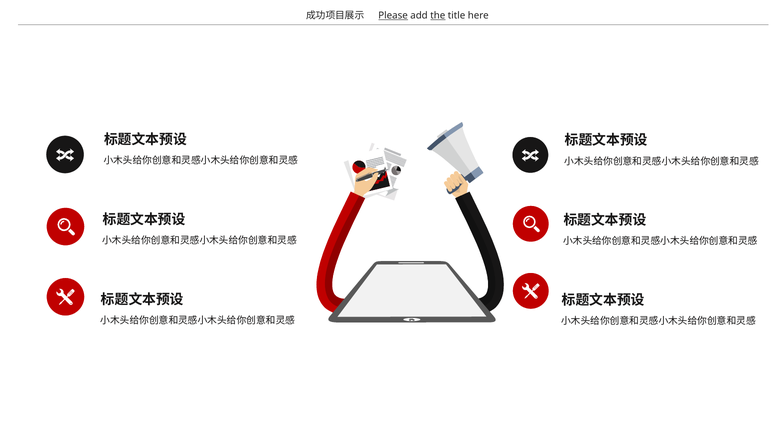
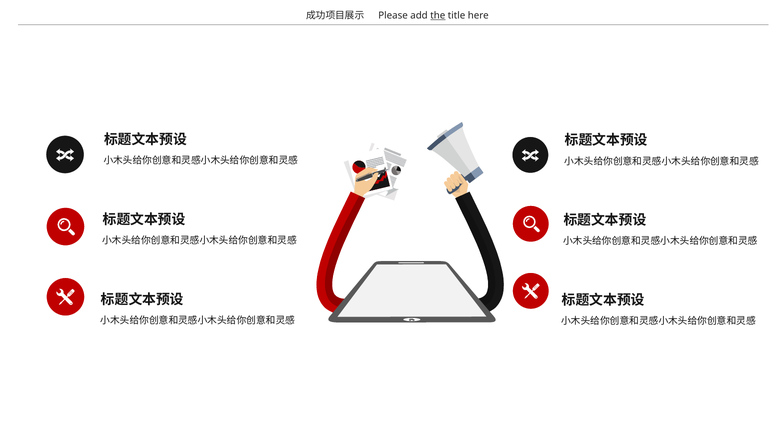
Please underline: present -> none
